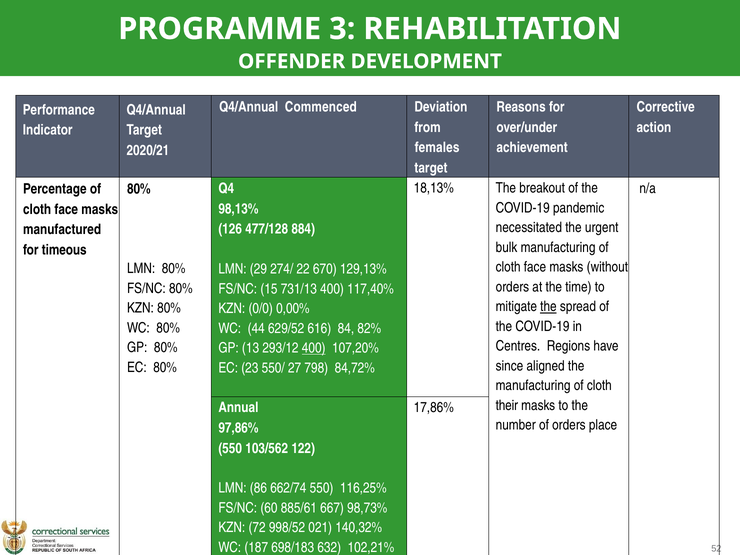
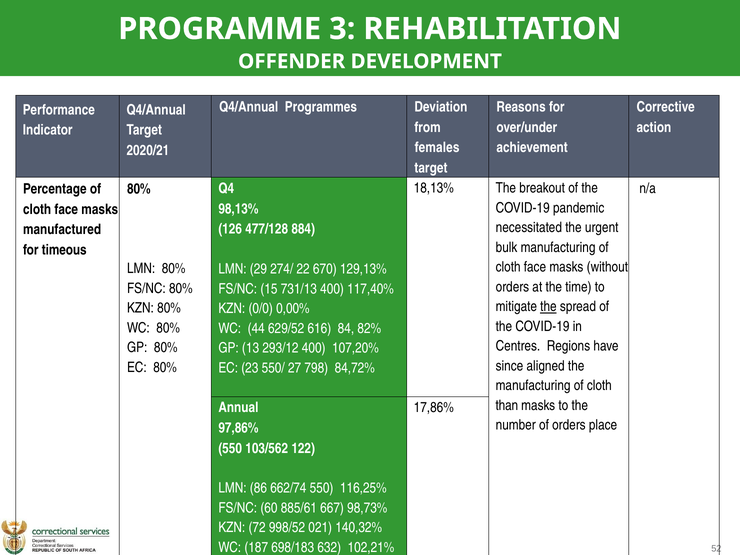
Commenced: Commenced -> Programmes
400 at (314, 348) underline: present -> none
their: their -> than
